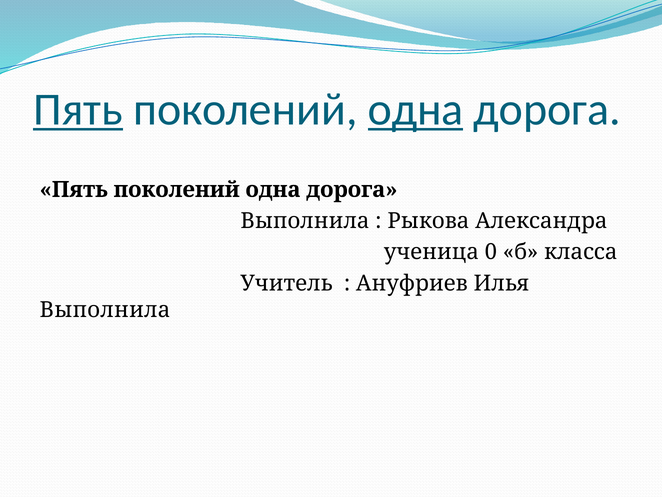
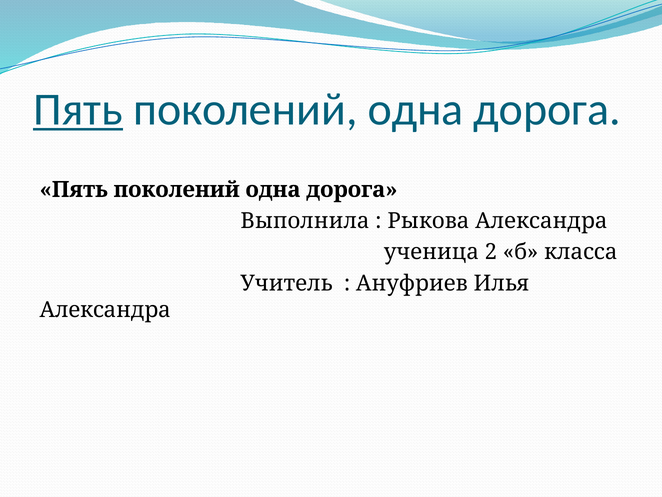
одна at (416, 109) underline: present -> none
0: 0 -> 2
Выполнила at (105, 310): Выполнила -> Александра
